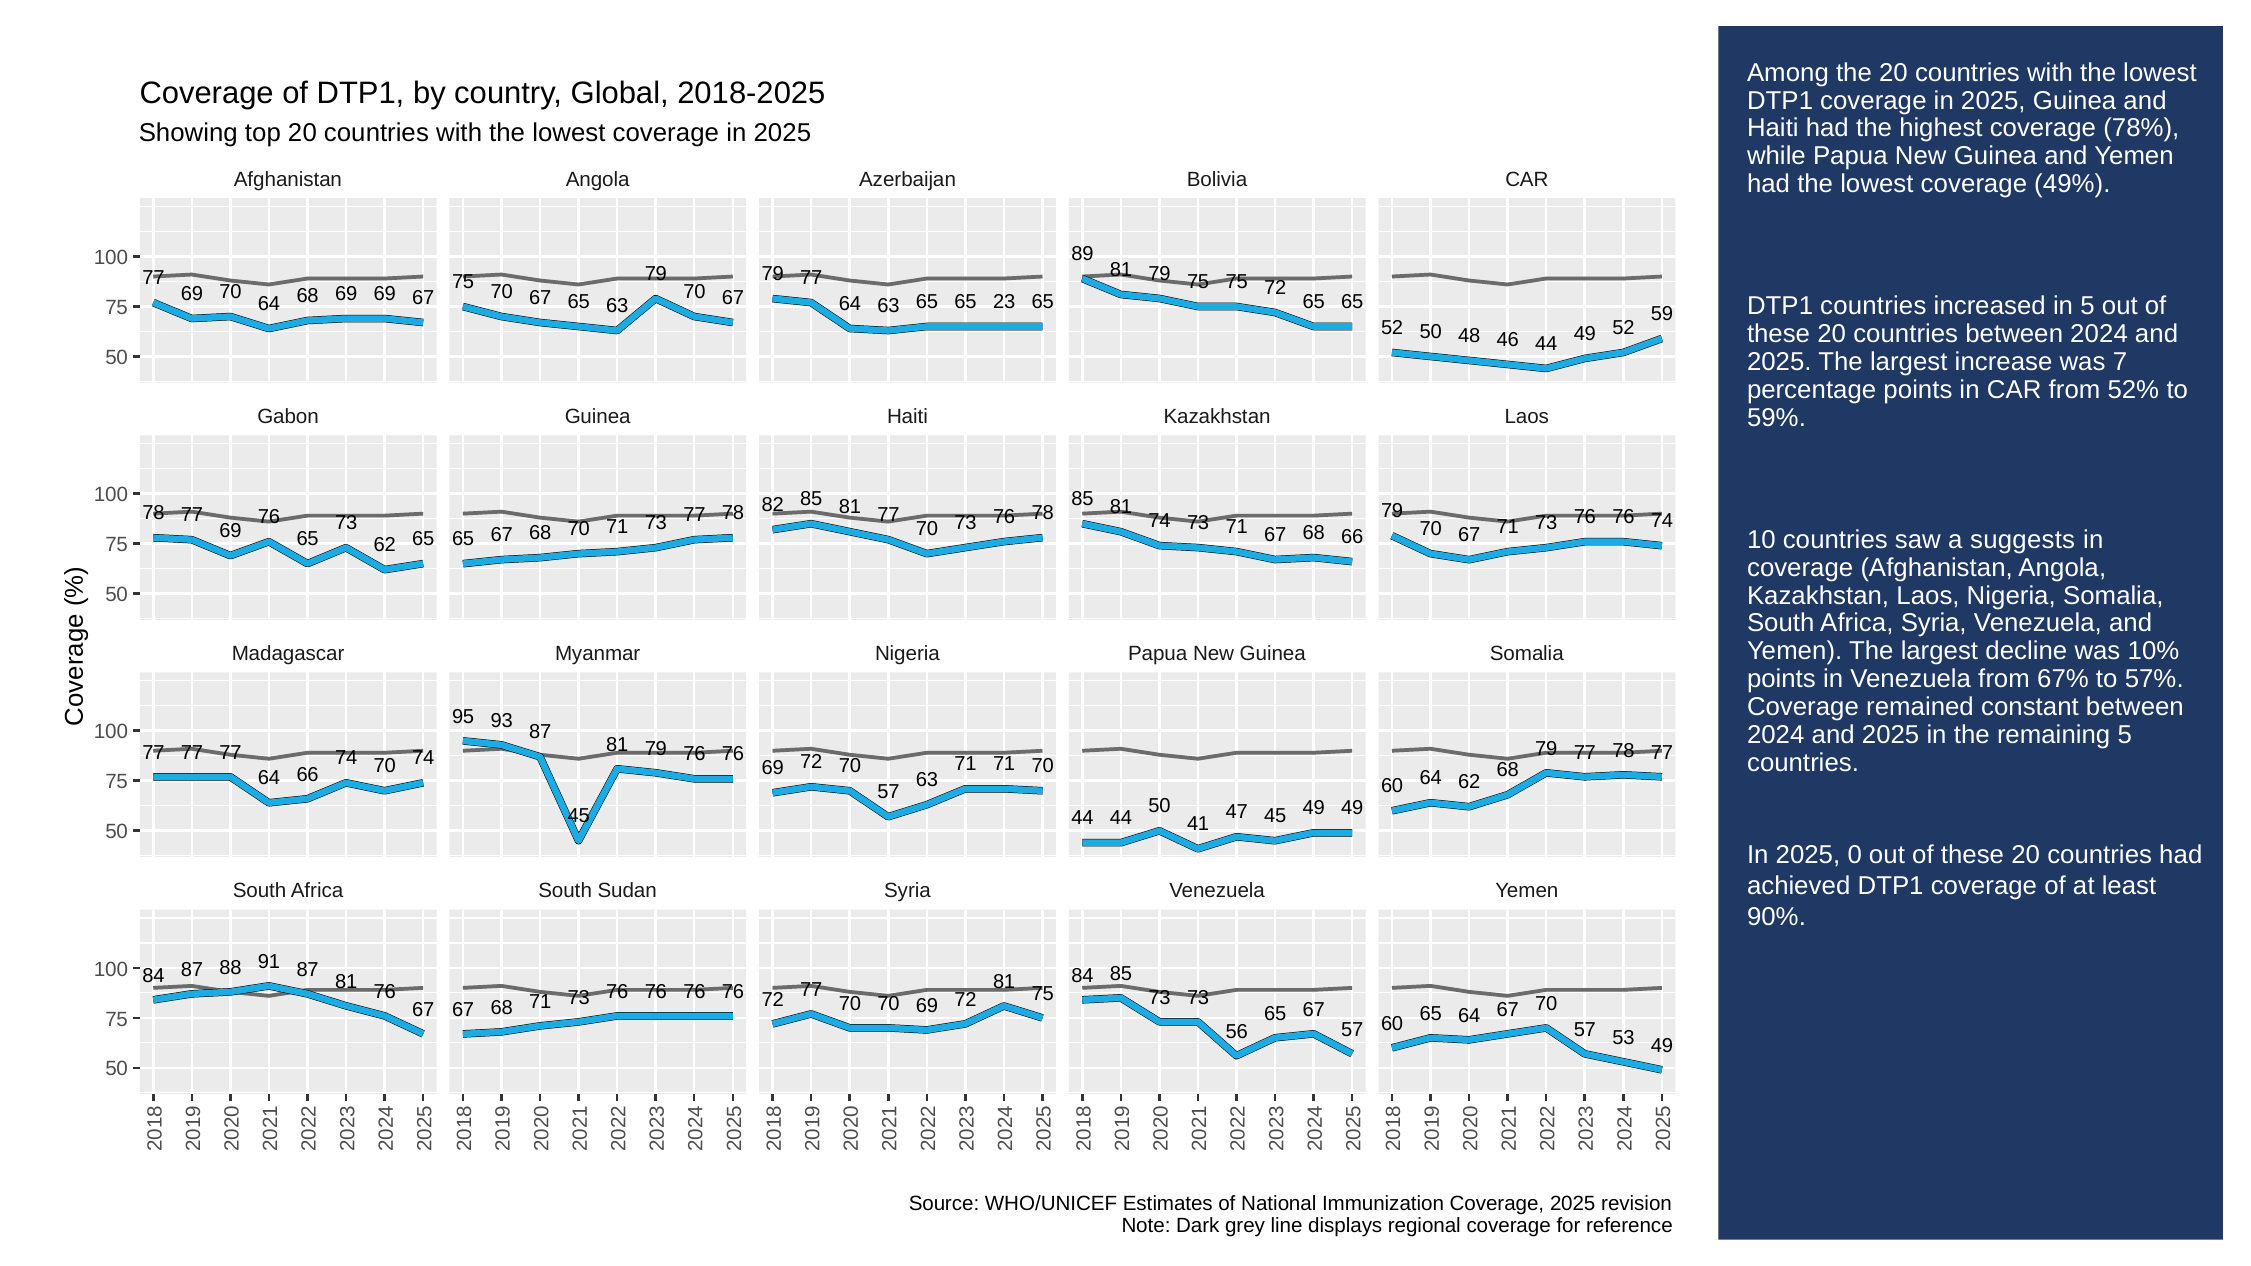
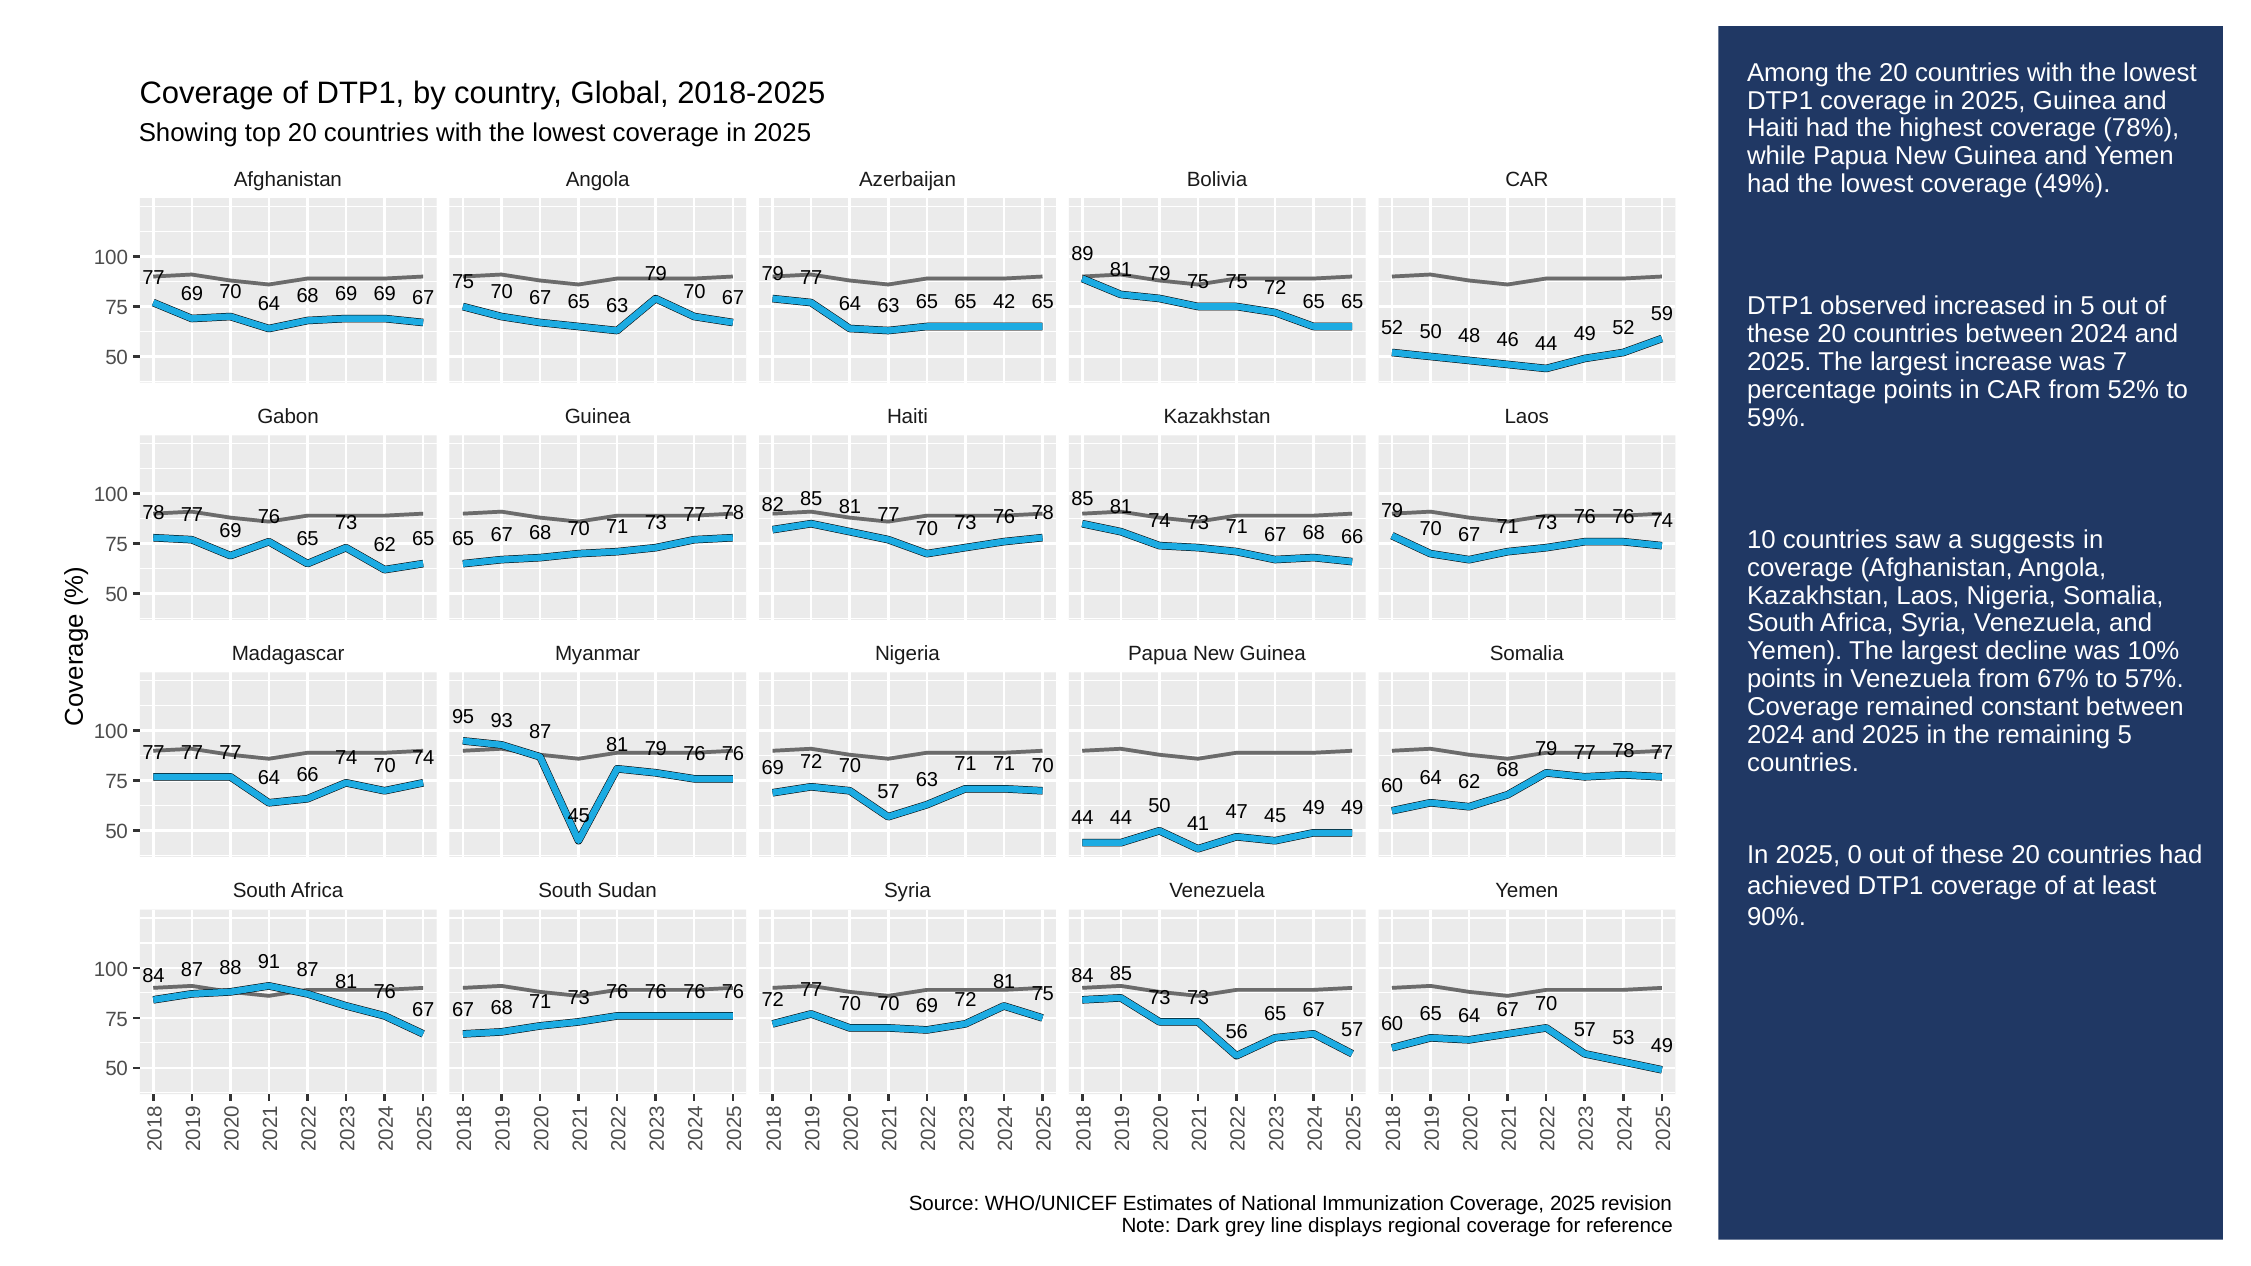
DTP1 countries: countries -> observed
23: 23 -> 42
